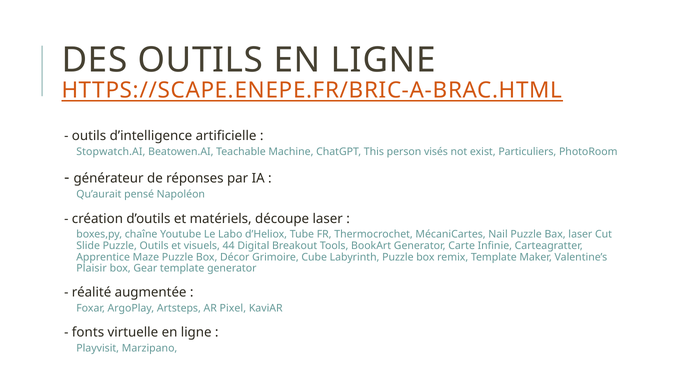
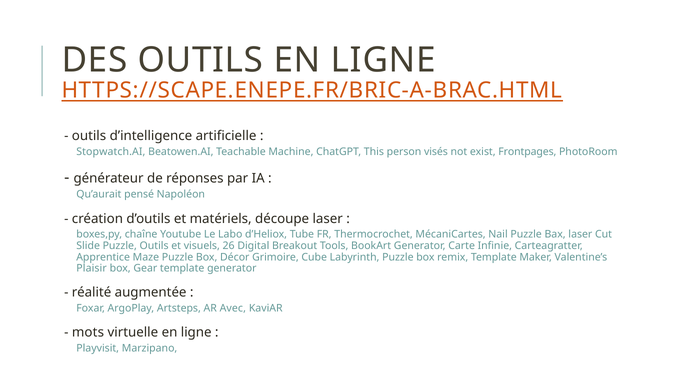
Particuliers: Particuliers -> Frontpages
44: 44 -> 26
Pixel: Pixel -> Avec
fonts: fonts -> mots
